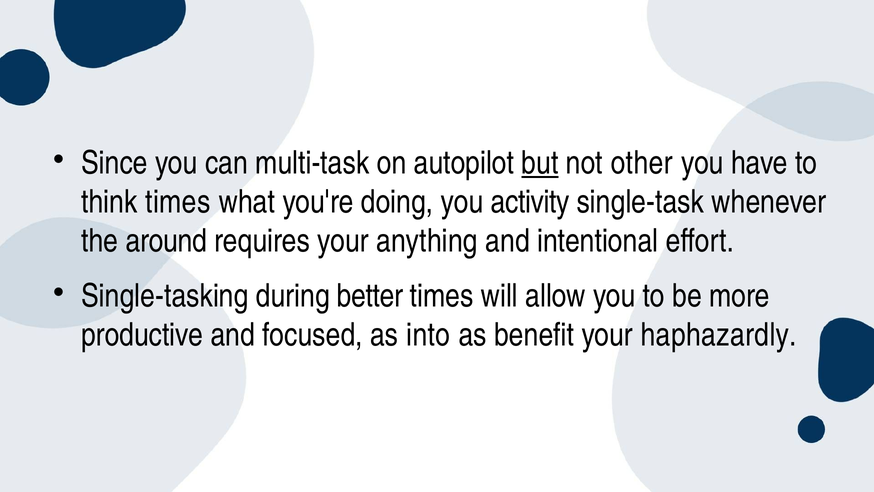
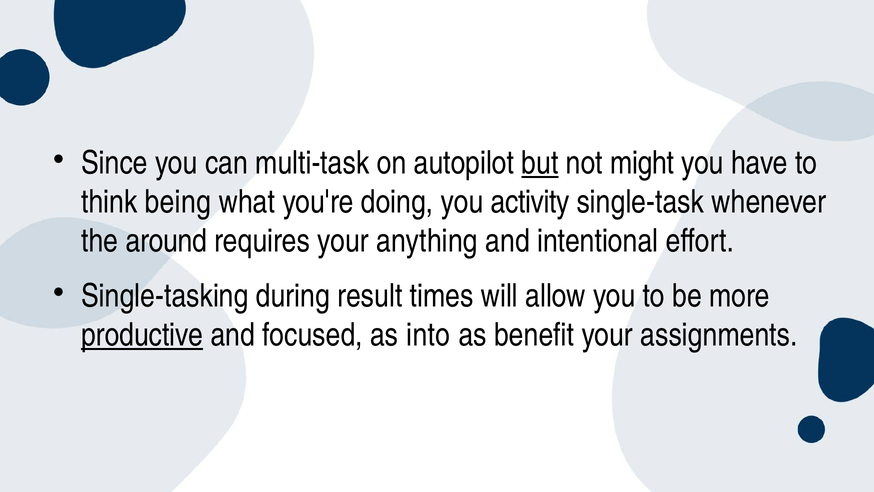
other: other -> might
think times: times -> being
better: better -> result
productive underline: none -> present
haphazardly: haphazardly -> assignments
